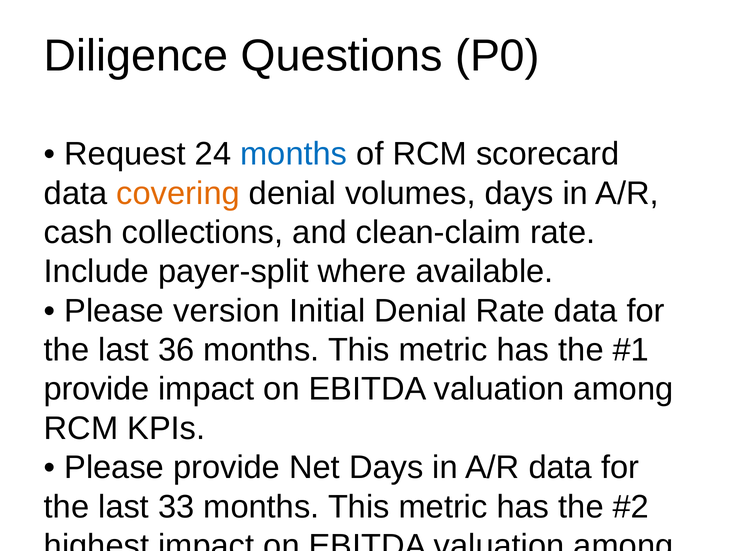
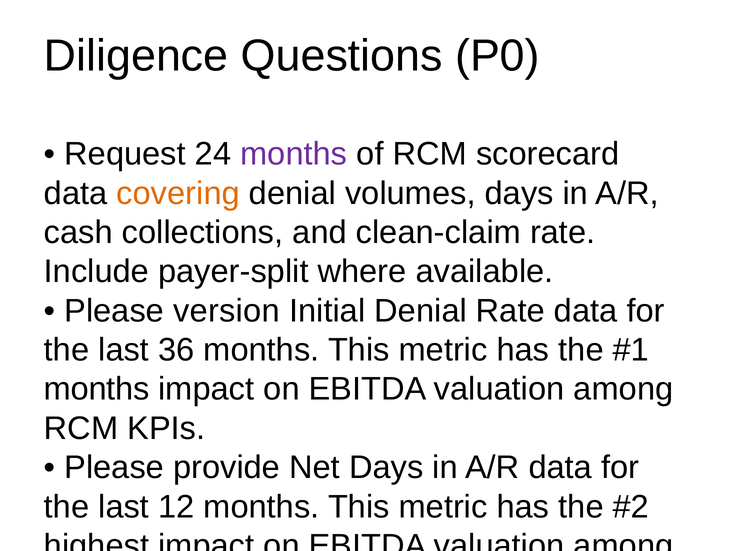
months at (294, 154) colour: blue -> purple
provide at (97, 389): provide -> months
33: 33 -> 12
